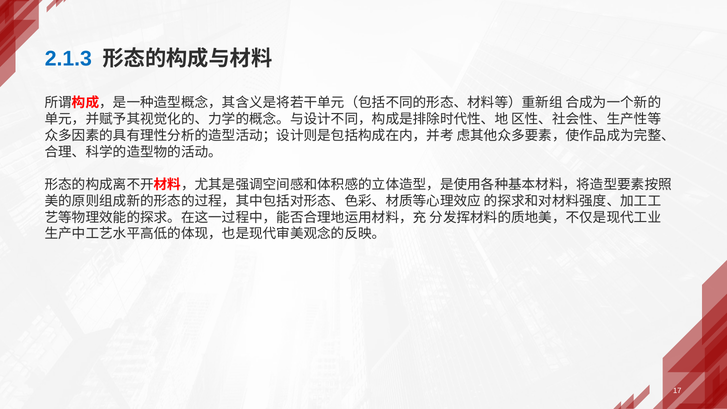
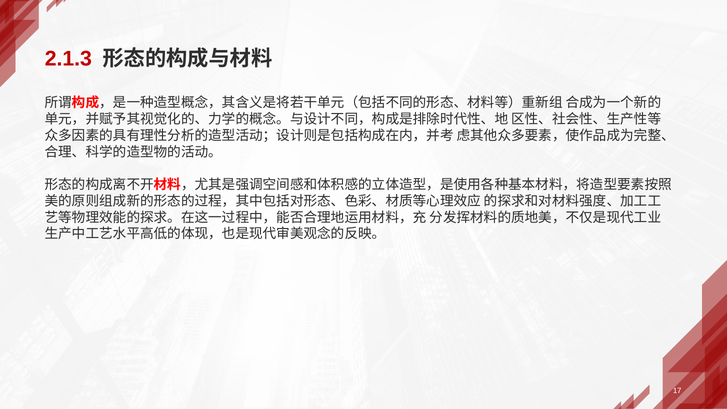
2.1.3 colour: blue -> red
